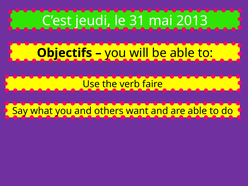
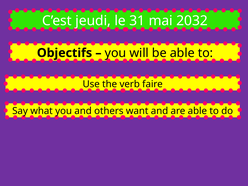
2013: 2013 -> 2032
